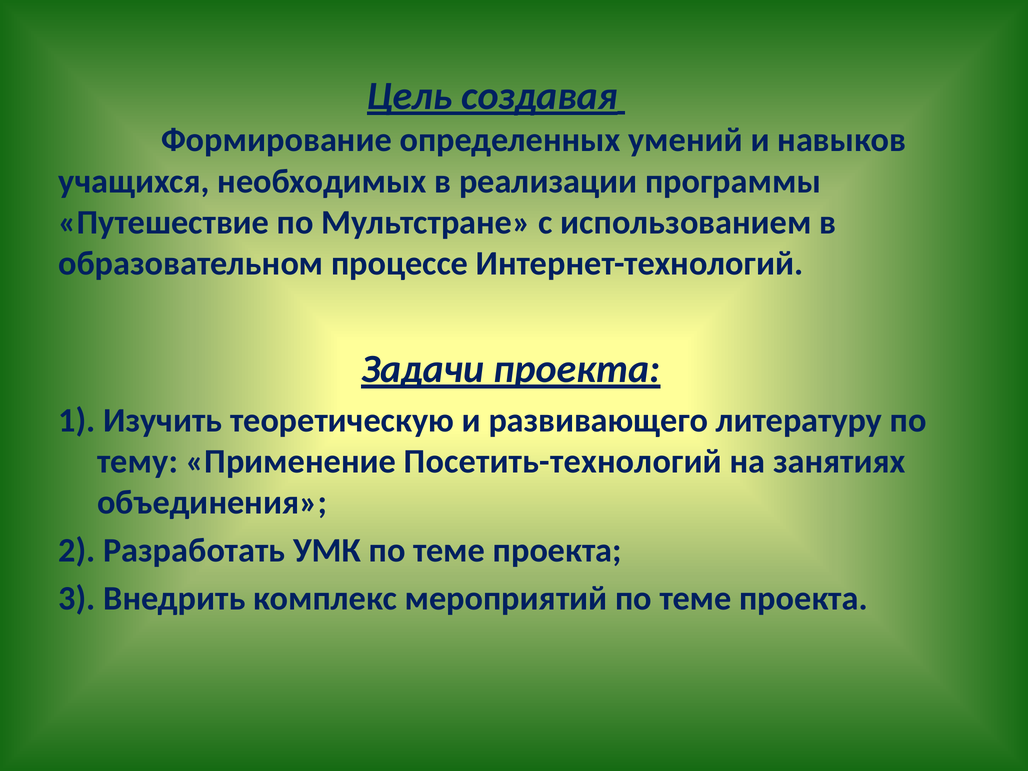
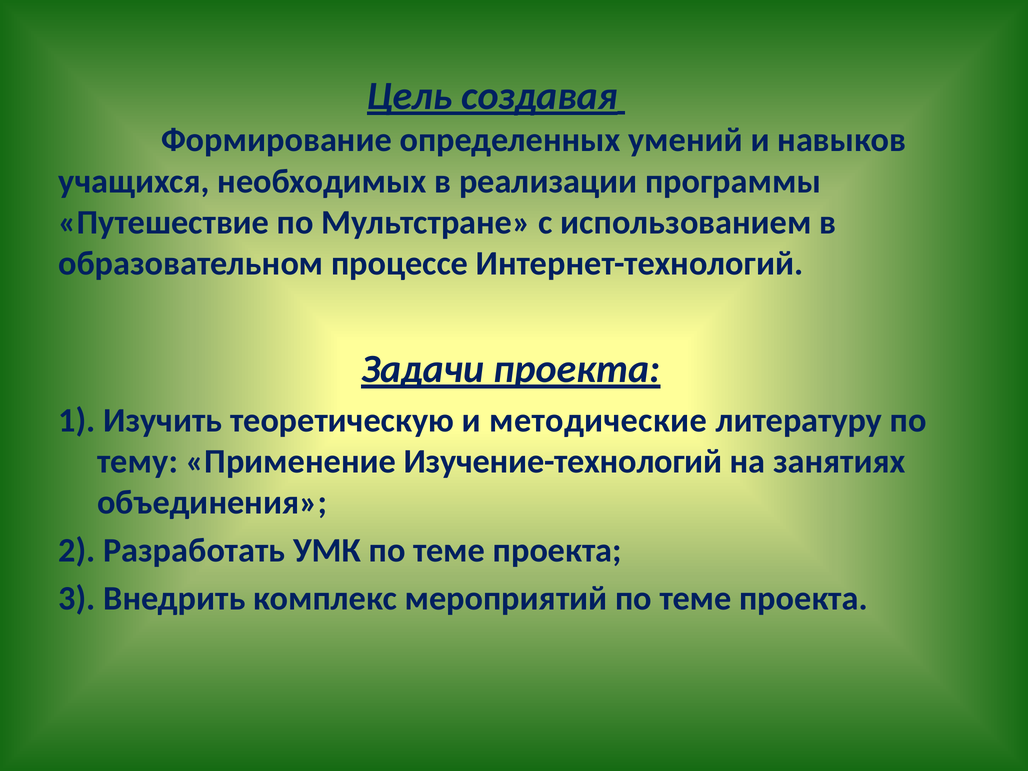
развивающего: развивающего -> методические
Посетить-технологий: Посетить-технологий -> Изучение-технологий
